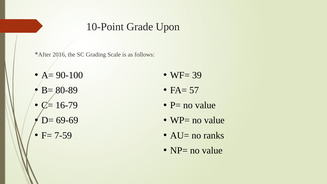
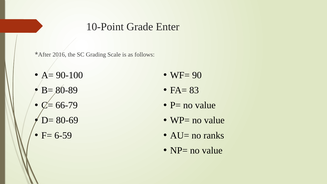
Upon: Upon -> Enter
39: 39 -> 90
57: 57 -> 83
16-79: 16-79 -> 66-79
69-69: 69-69 -> 80-69
7-59: 7-59 -> 6-59
